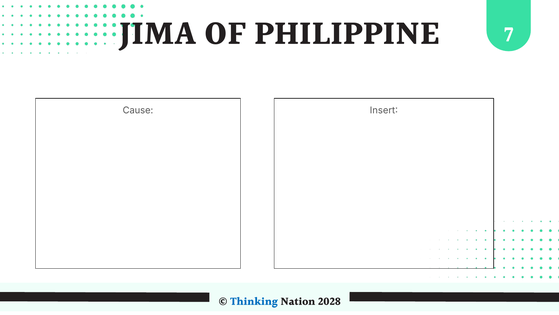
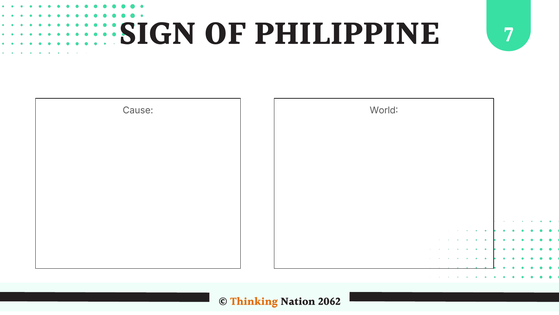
JIMA: JIMA -> SIGN
Insert: Insert -> World
Thinking colour: blue -> orange
2028: 2028 -> 2062
